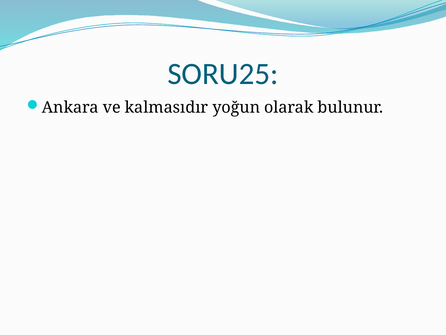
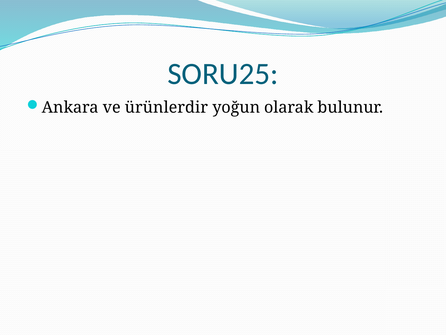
kalmasıdır: kalmasıdır -> ürünlerdir
